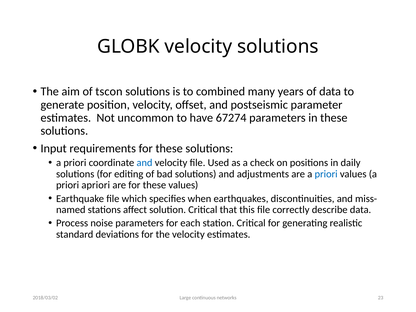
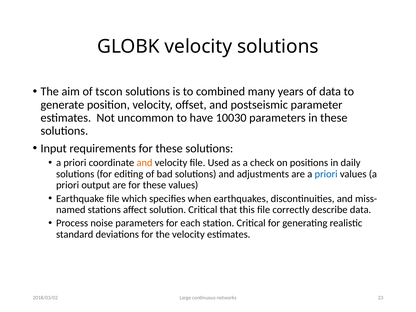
67274: 67274 -> 10030
and at (144, 163) colour: blue -> orange
apriori: apriori -> output
